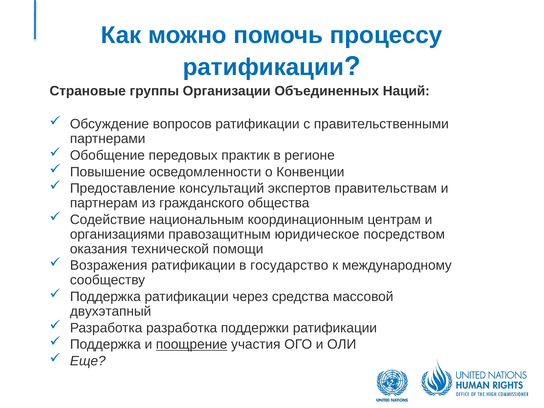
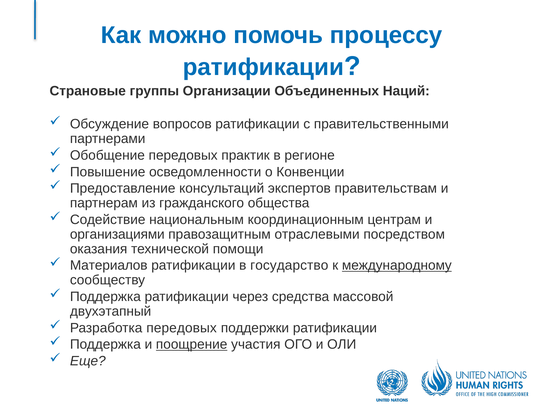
юридическое: юридическое -> отраслевыми
Возражения: Возражения -> Материалов
международному underline: none -> present
Разработка разработка: разработка -> передовых
